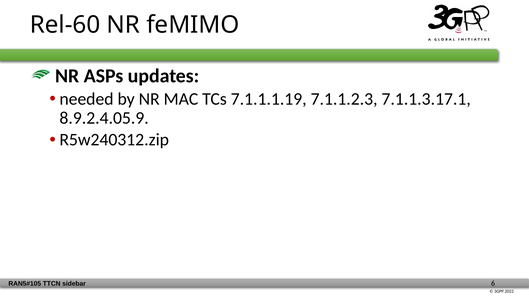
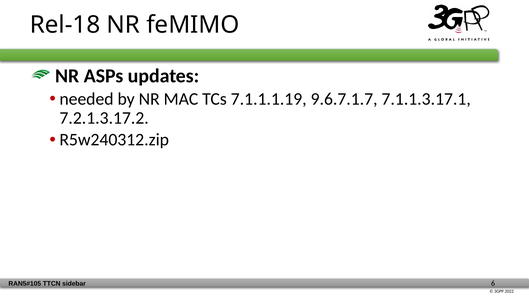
Rel-60: Rel-60 -> Rel-18
7.1.1.2.3: 7.1.1.2.3 -> 9.6.7.1.7
8.9.2.4.05.9: 8.9.2.4.05.9 -> 7.2.1.3.17.2
